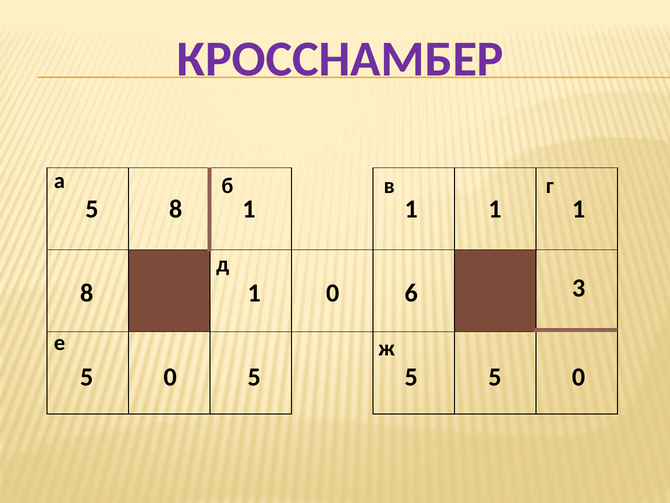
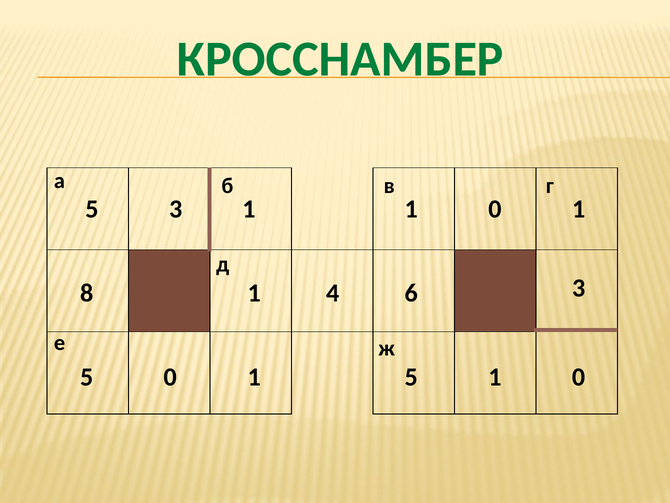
КРОССНАМБЕР colour: purple -> green
5 8: 8 -> 3
1 at (495, 209): 1 -> 0
1 0: 0 -> 4
5 0 5: 5 -> 1
5 at (495, 377): 5 -> 1
